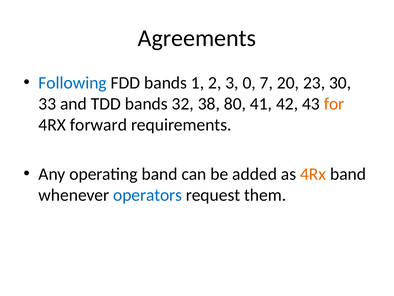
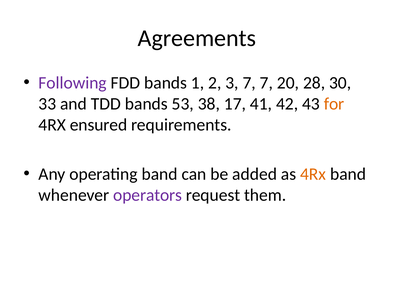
Following colour: blue -> purple
3 0: 0 -> 7
23: 23 -> 28
32: 32 -> 53
80: 80 -> 17
forward: forward -> ensured
operators colour: blue -> purple
